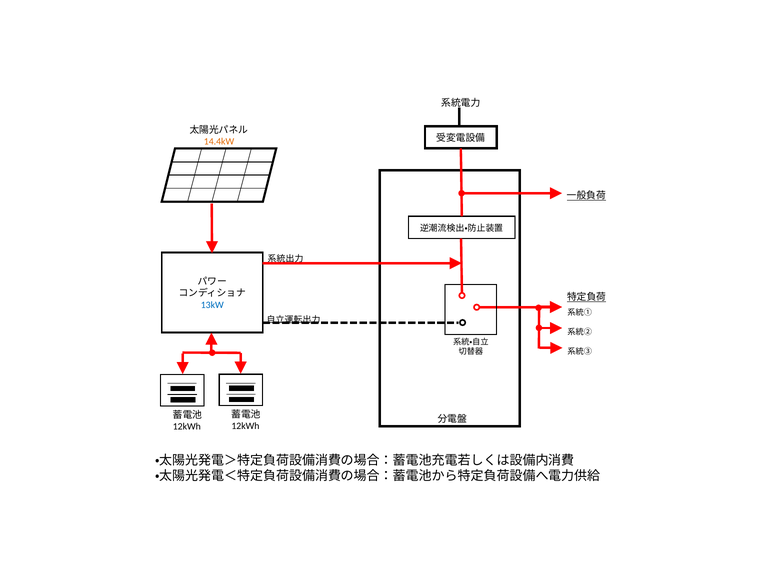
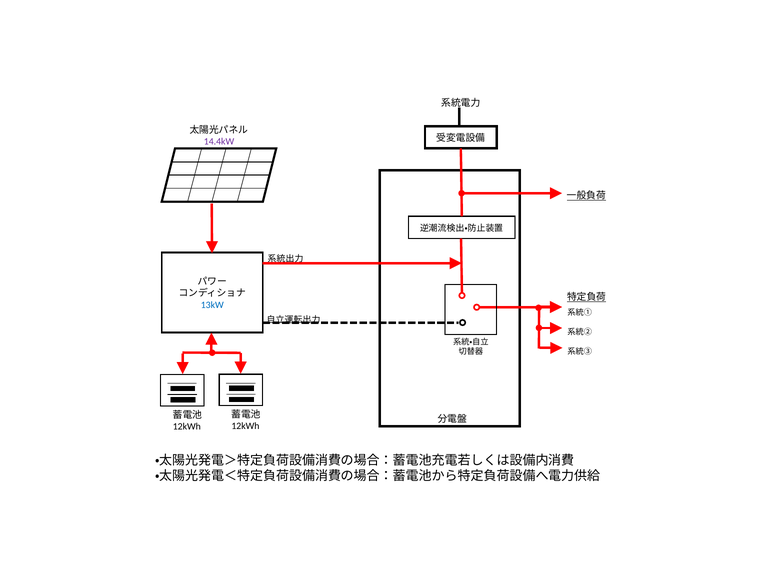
14.4kW colour: orange -> purple
